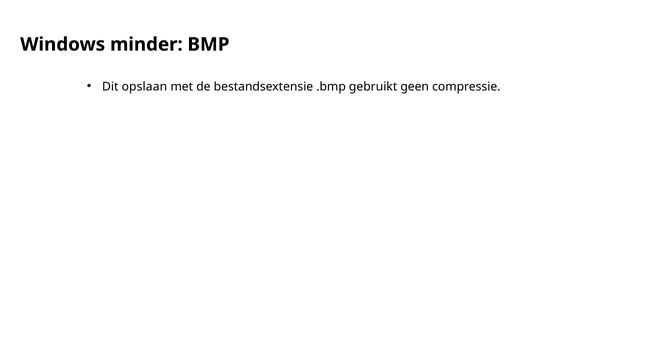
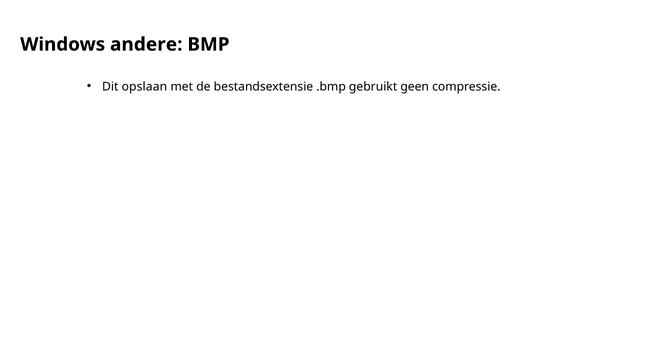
minder: minder -> andere
